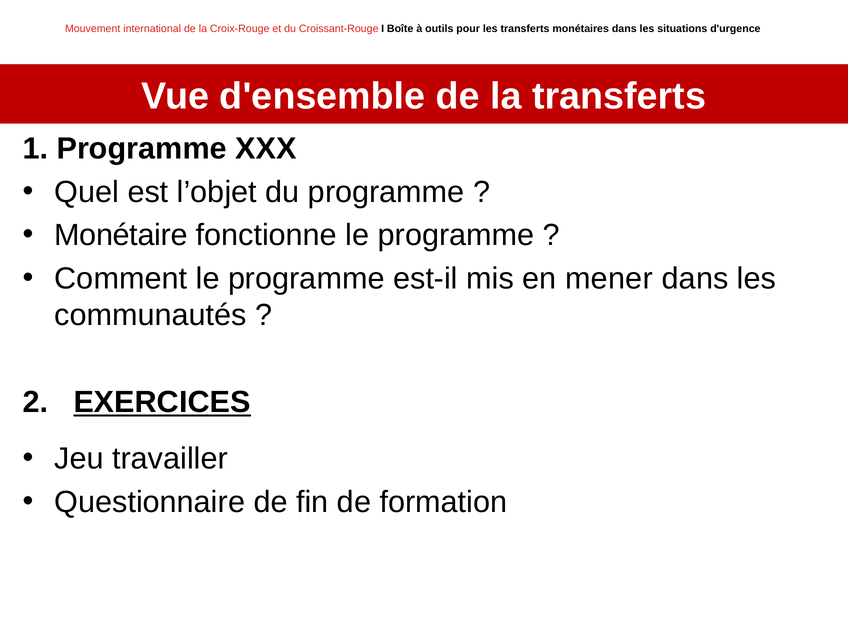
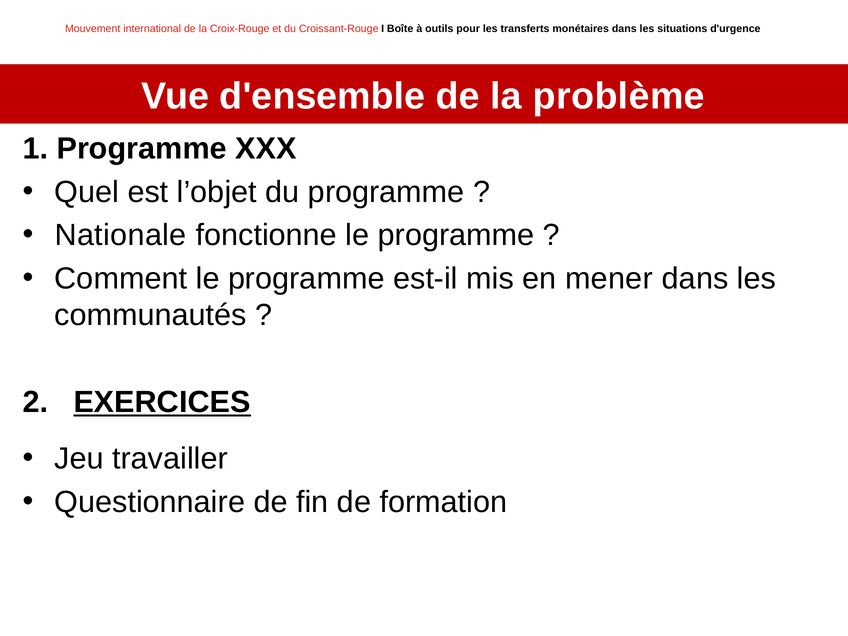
la transferts: transferts -> problème
Monétaire: Monétaire -> Nationale
